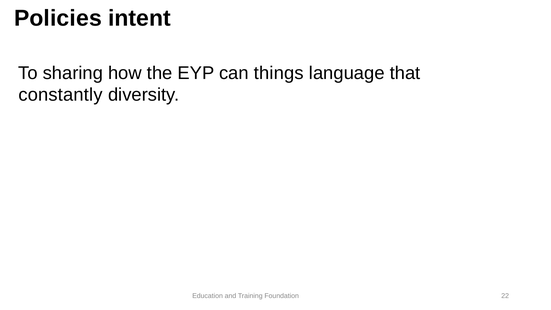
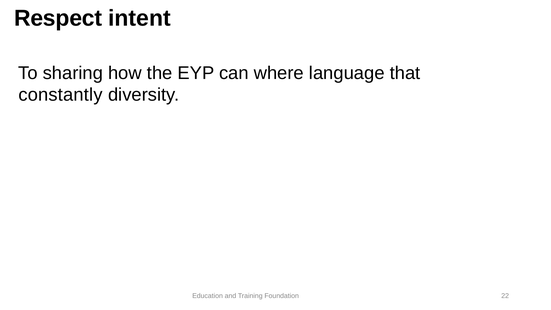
Policies: Policies -> Respect
things: things -> where
